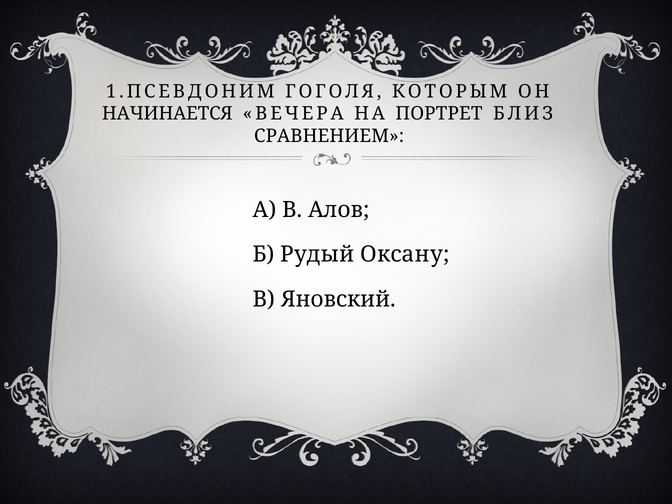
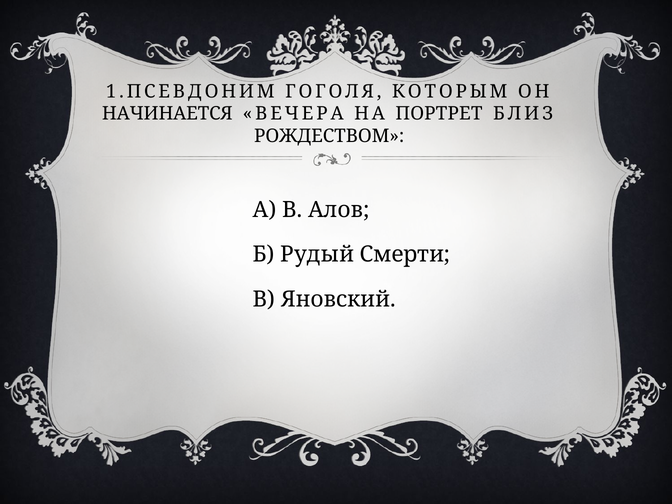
СРАВНЕНИЕМ: СРАВНЕНИЕМ -> РОЖДЕСТВОМ
Оксану: Оксану -> Смерти
